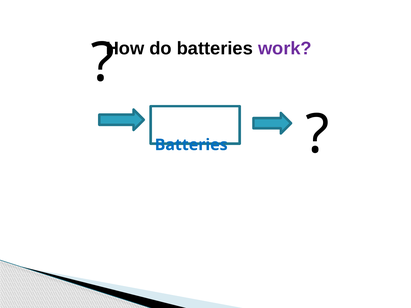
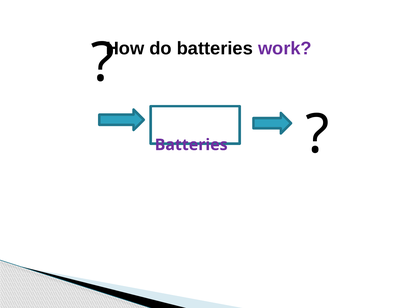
Batteries at (191, 145) colour: blue -> purple
